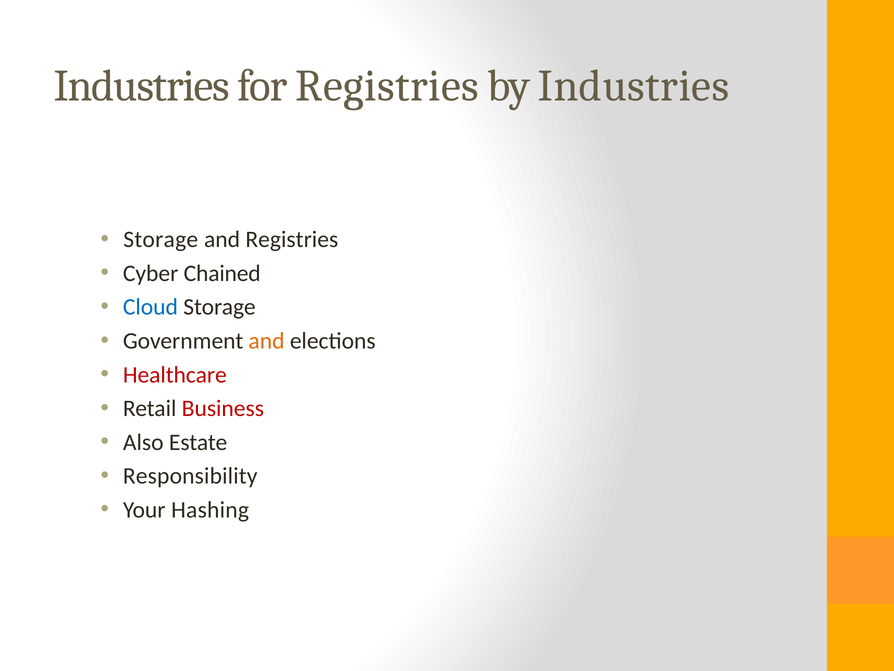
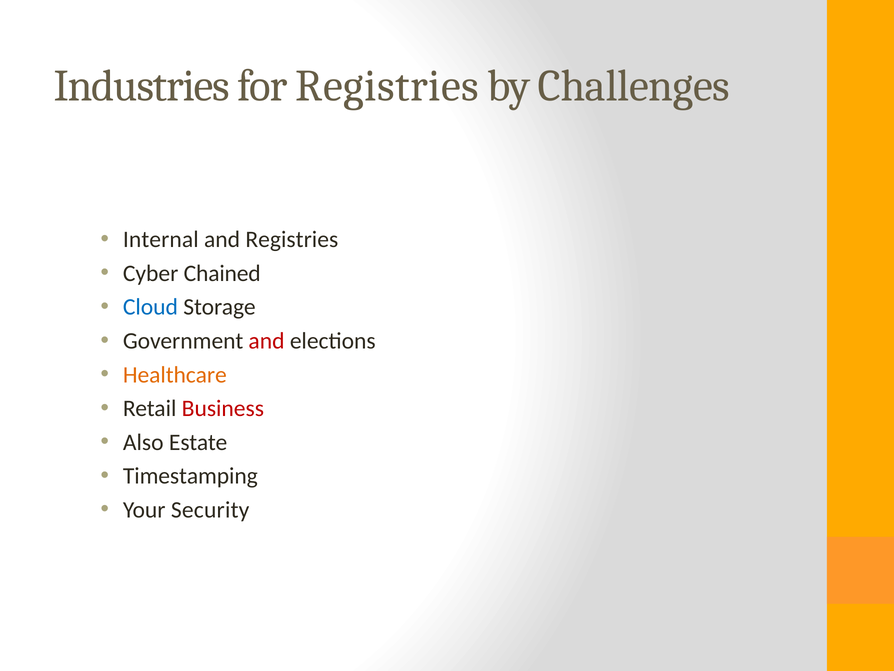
by Industries: Industries -> Challenges
Storage at (161, 239): Storage -> Internal
and at (267, 341) colour: orange -> red
Healthcare colour: red -> orange
Responsibility: Responsibility -> Timestamping
Hashing: Hashing -> Security
